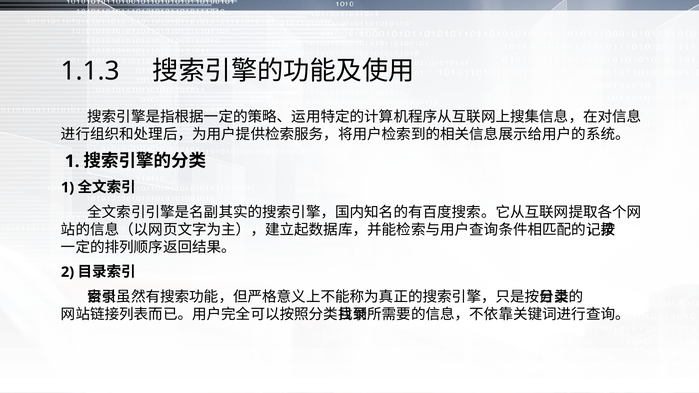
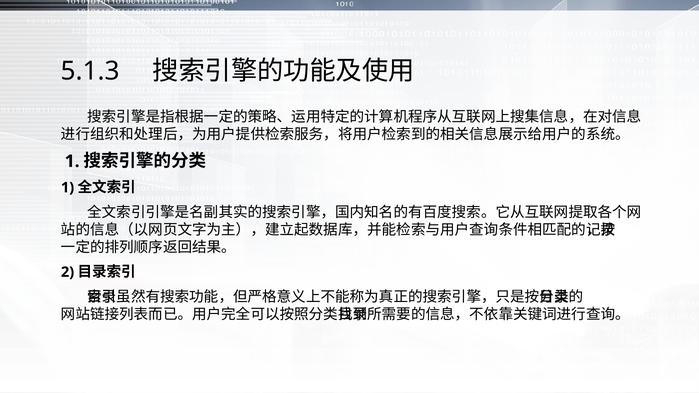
1.1.3: 1.1.3 -> 5.1.3
